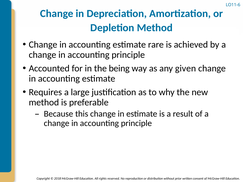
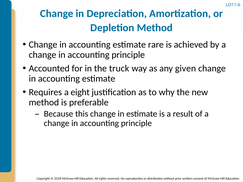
being: being -> truck
large: large -> eight
